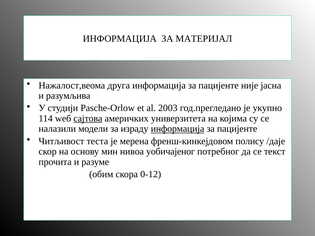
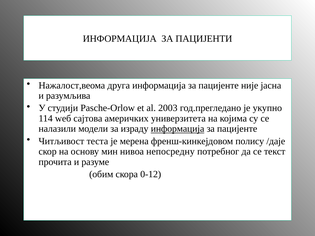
МАТЕРИЈАЛ: МАТЕРИЈАЛ -> ПАЦИЈЕНТИ
сајтова underline: present -> none
уобичајеног: уобичајеног -> непосредну
